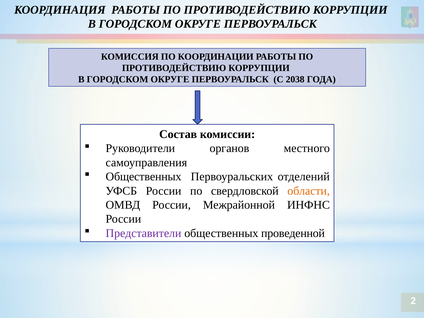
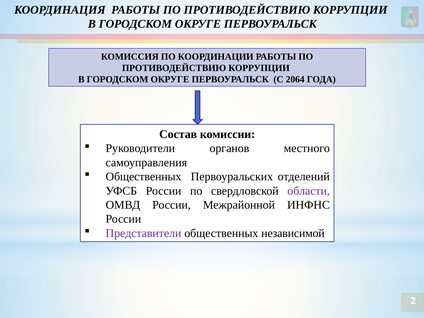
2038: 2038 -> 2064
области colour: orange -> purple
проведенной: проведенной -> независимой
